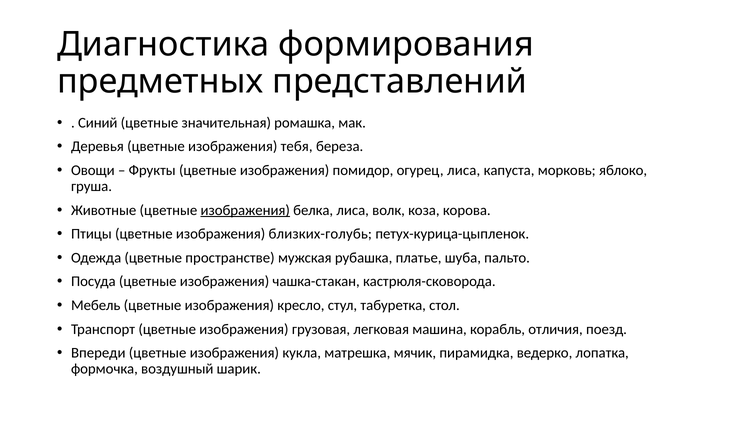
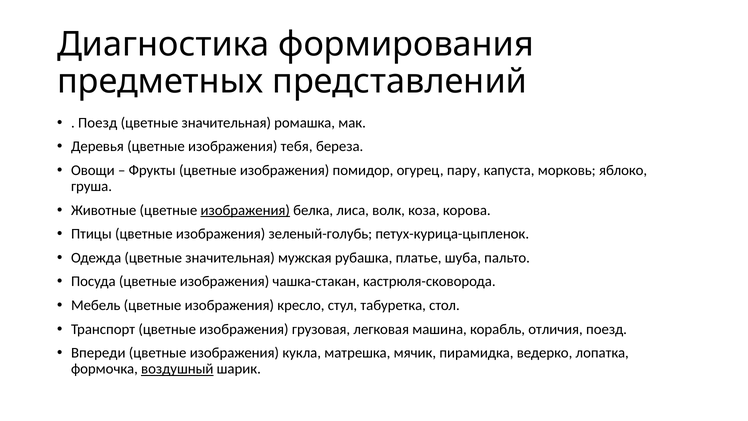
Синий at (98, 123): Синий -> Поезд
огурец лиса: лиса -> пару
близких-голубь: близких-голубь -> зеленый-голубь
Одежда цветные пространстве: пространстве -> значительная
воздушный underline: none -> present
